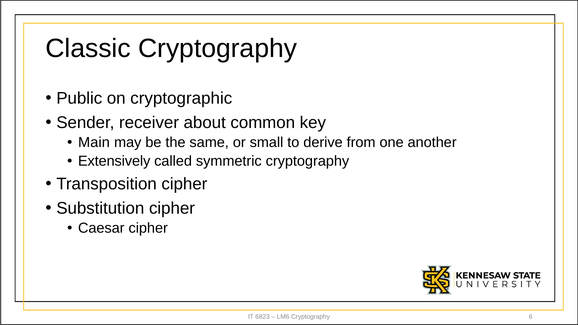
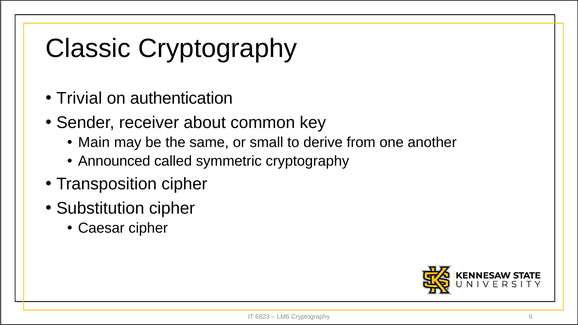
Public: Public -> Trivial
cryptographic: cryptographic -> authentication
Extensively: Extensively -> Announced
